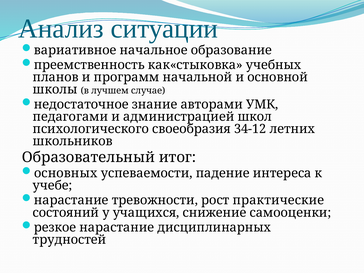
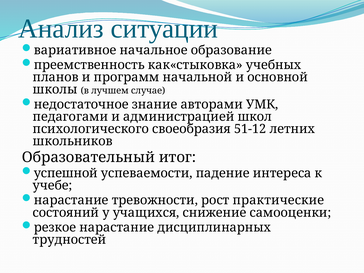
34-12: 34-12 -> 51-12
основных: основных -> успешной
